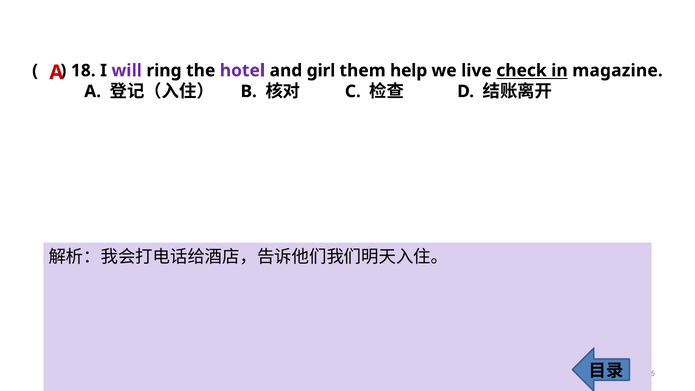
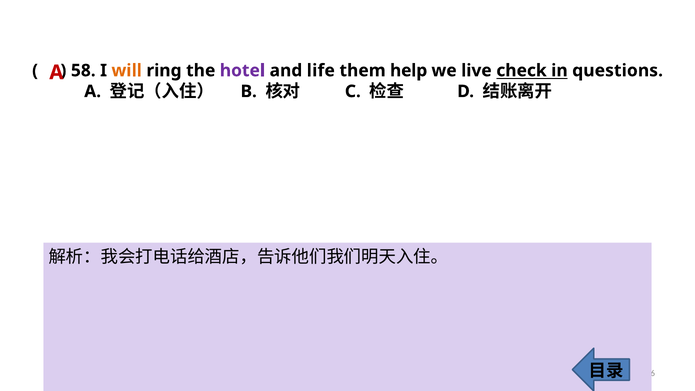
18: 18 -> 58
will colour: purple -> orange
girl: girl -> life
magazine: magazine -> questions
